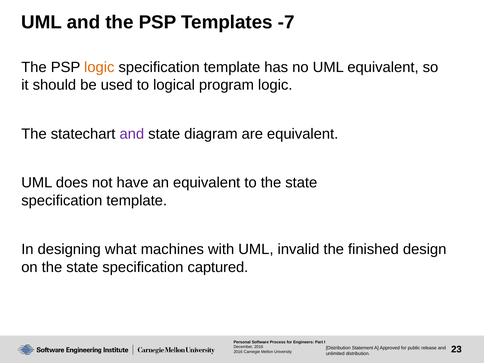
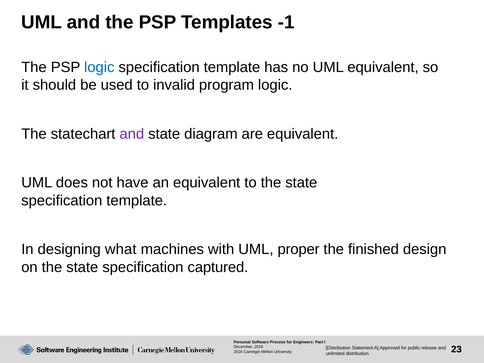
-7: -7 -> -1
logic at (99, 67) colour: orange -> blue
logical: logical -> invalid
invalid: invalid -> proper
